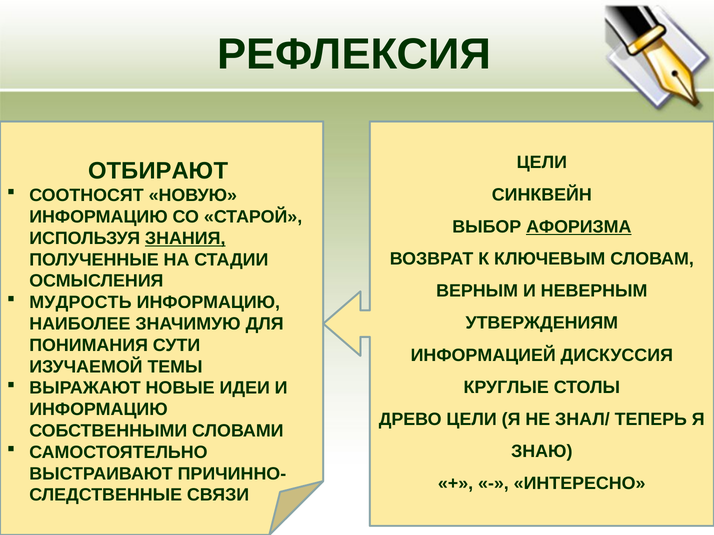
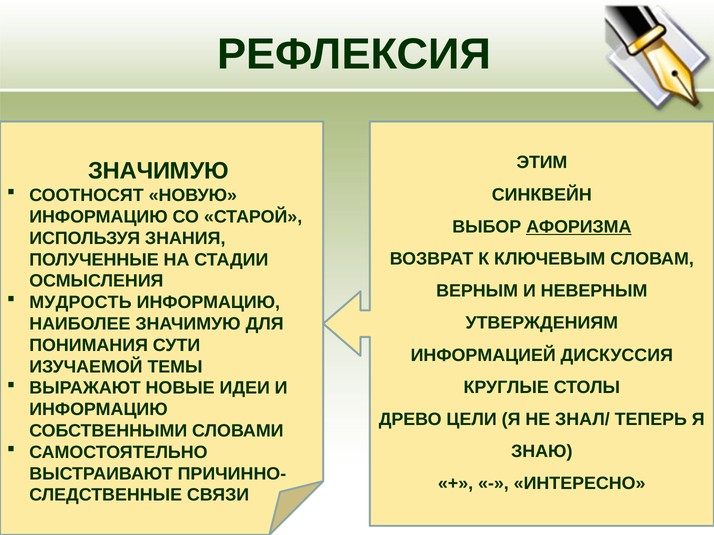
ЦЕЛИ at (542, 163): ЦЕЛИ -> ЭТИМ
ОТБИРАЮТ at (158, 171): ОТБИРАЮТ -> ЗНАЧИМУЮ
ЗНАНИЯ underline: present -> none
